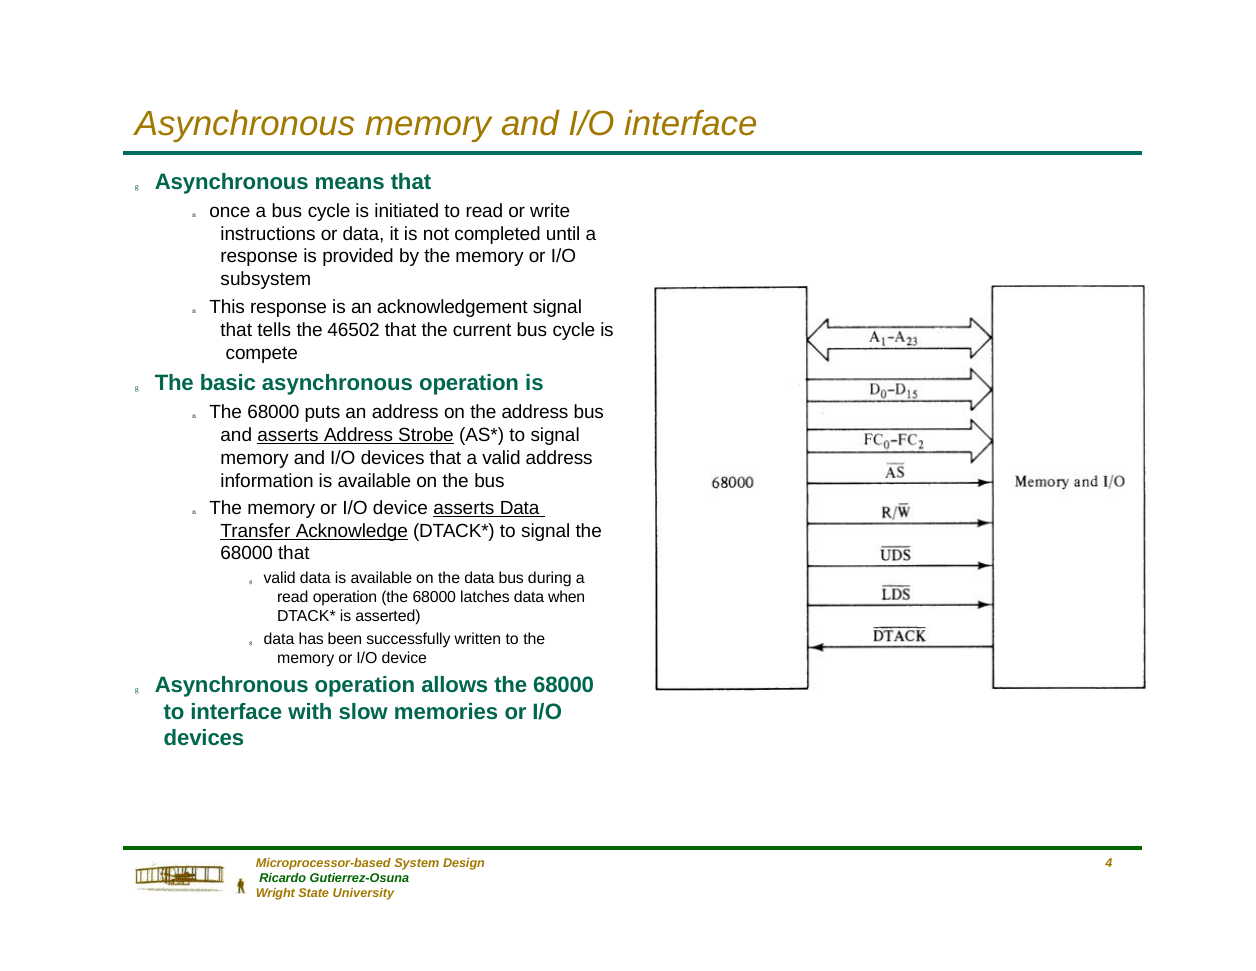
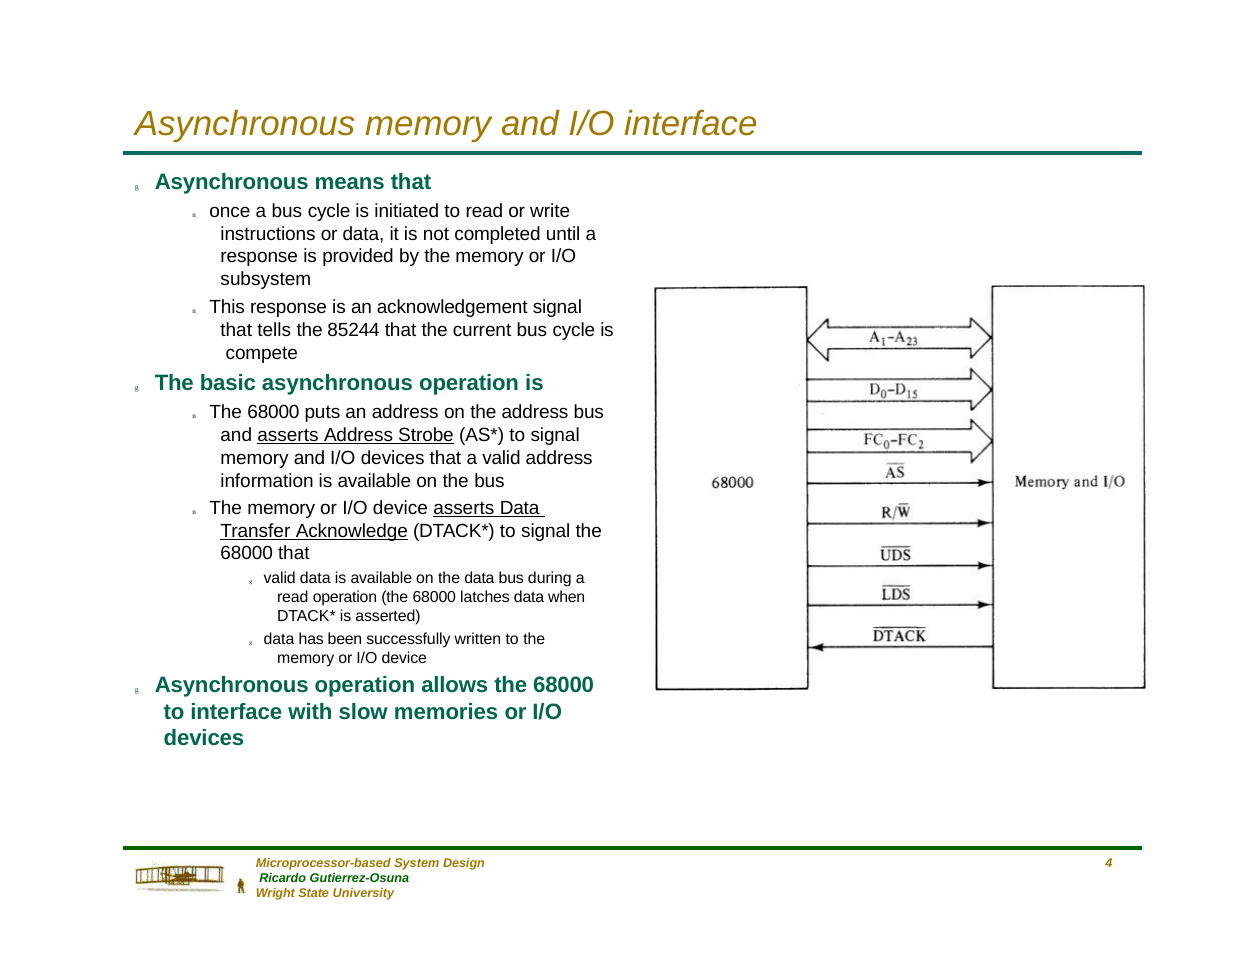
46502: 46502 -> 85244
